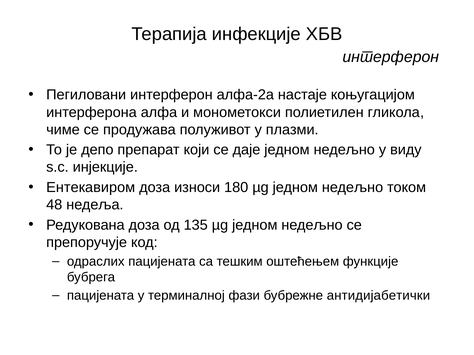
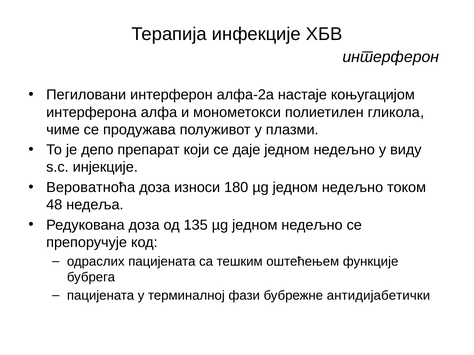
Ентекавиром: Ентекавиром -> Вероватноћа
